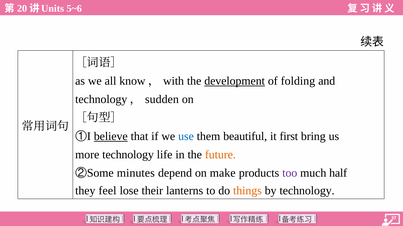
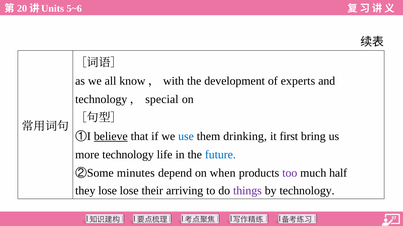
development underline: present -> none
folding: folding -> experts
sudden: sudden -> special
beautiful: beautiful -> drinking
future colour: orange -> blue
make: make -> when
they feel: feel -> lose
lanterns: lanterns -> arriving
things colour: orange -> purple
